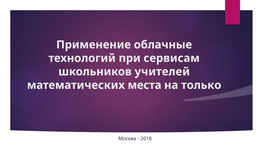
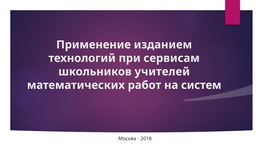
облачные: облачные -> изданием
места: места -> работ
только: только -> систем
